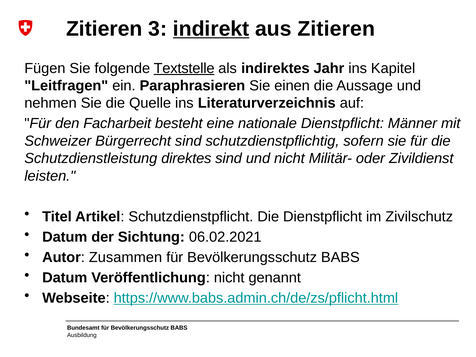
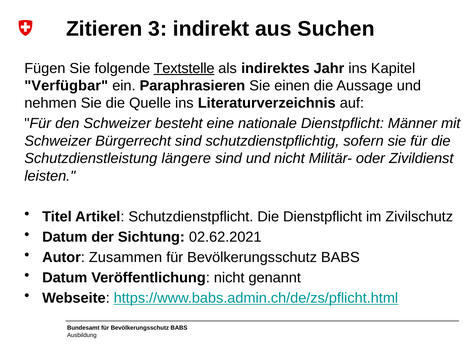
indirekt underline: present -> none
aus Zitieren: Zitieren -> Suchen
Leitfragen: Leitfragen -> Verfügbar
den Facharbeit: Facharbeit -> Schweizer
direktes: direktes -> längere
06.02.2021: 06.02.2021 -> 02.62.2021
